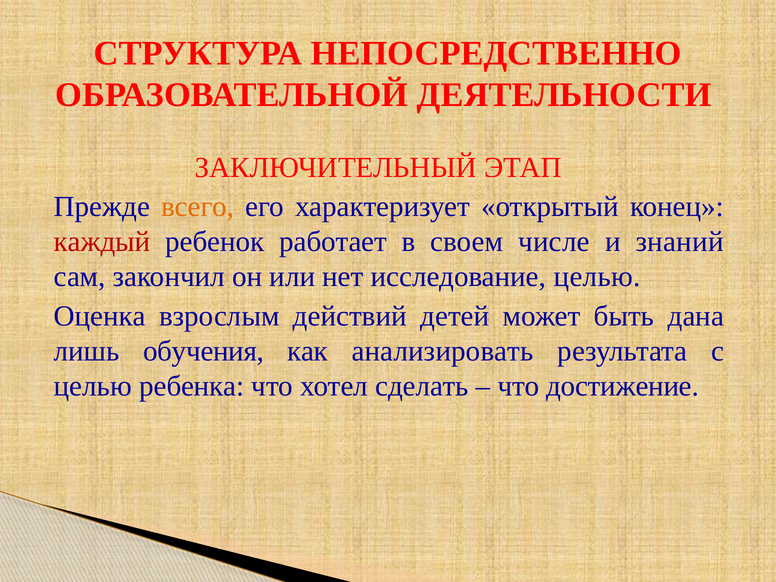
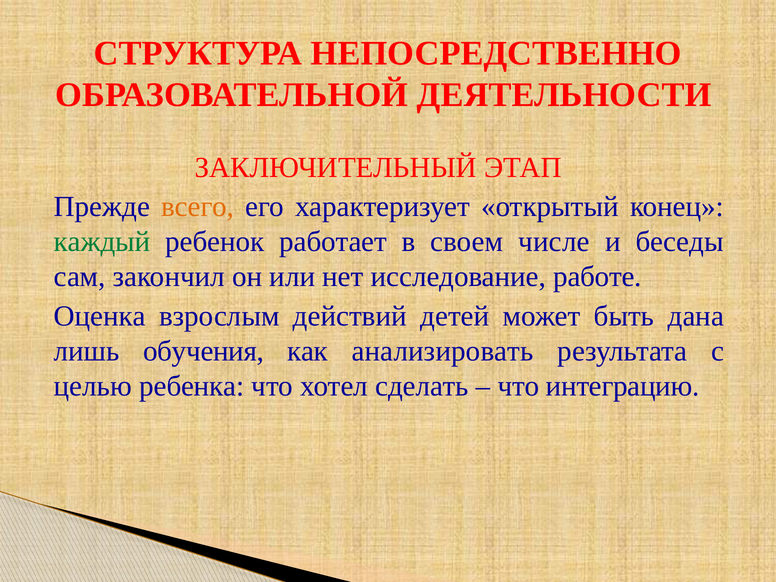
каждый colour: red -> green
знаний: знаний -> беседы
исследование целью: целью -> работе
достижение: достижение -> интеграцию
